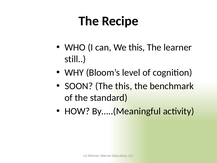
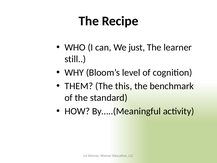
We this: this -> just
SOON: SOON -> THEM
